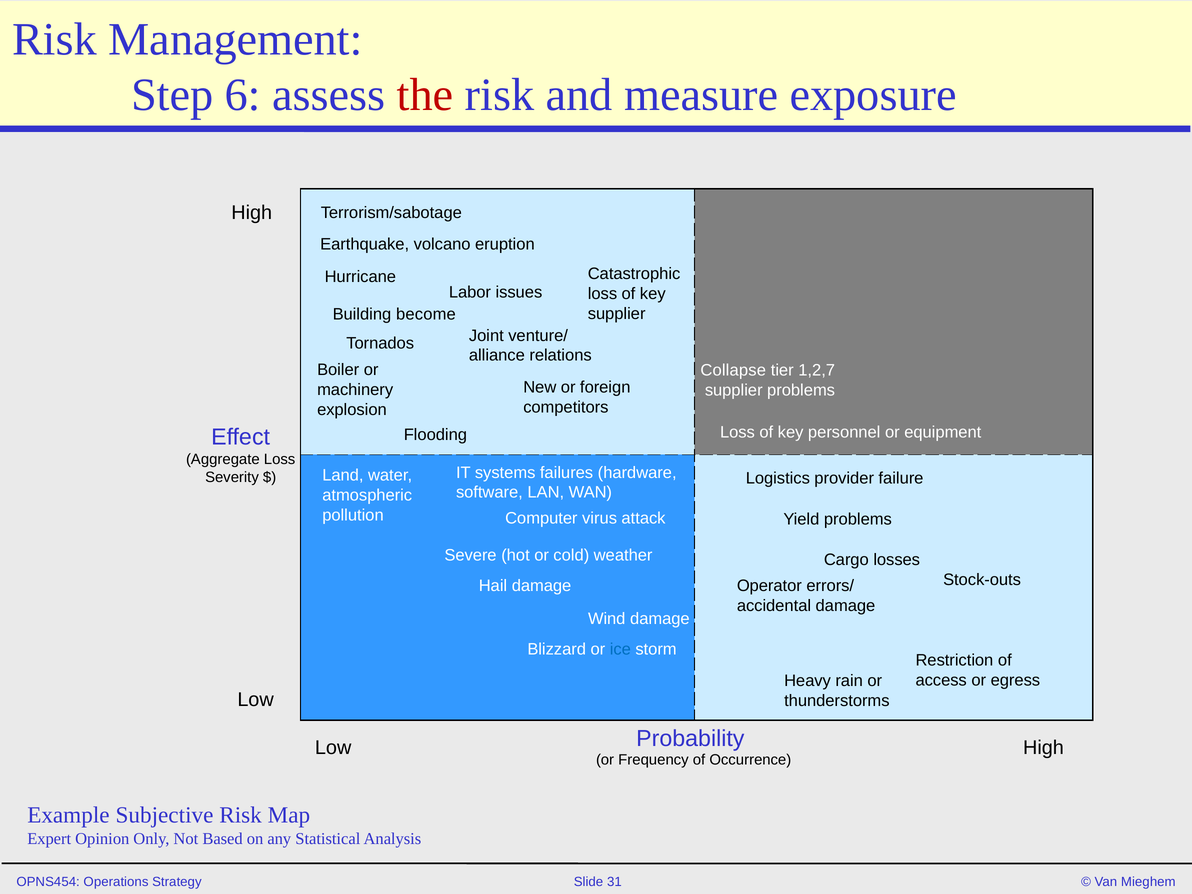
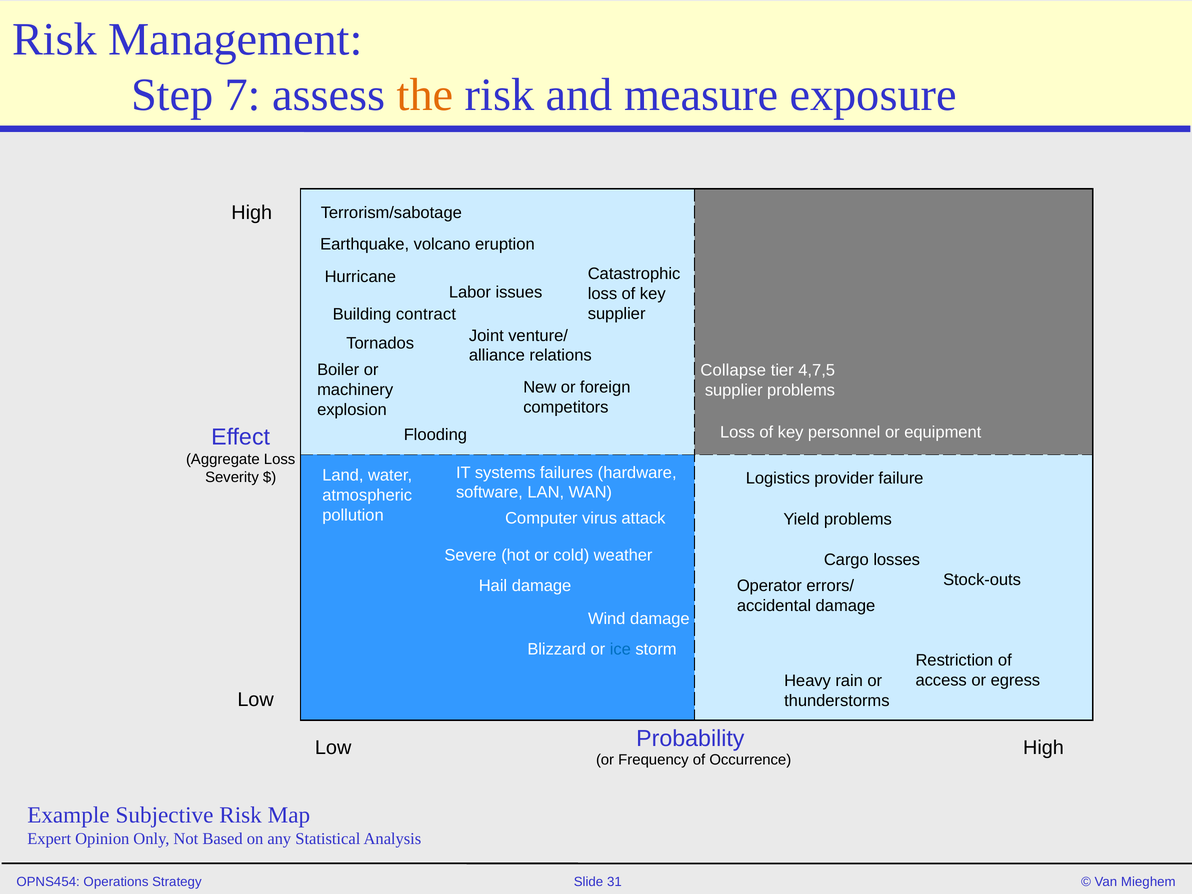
6: 6 -> 7
the colour: red -> orange
become: become -> contract
1,2,7: 1,2,7 -> 4,7,5
